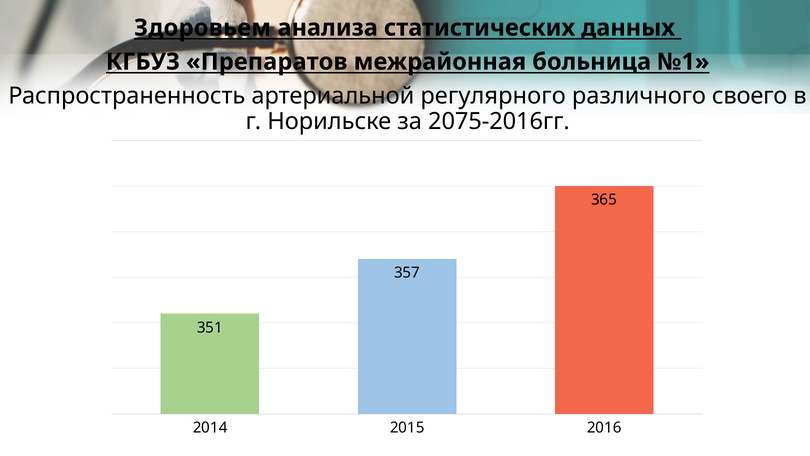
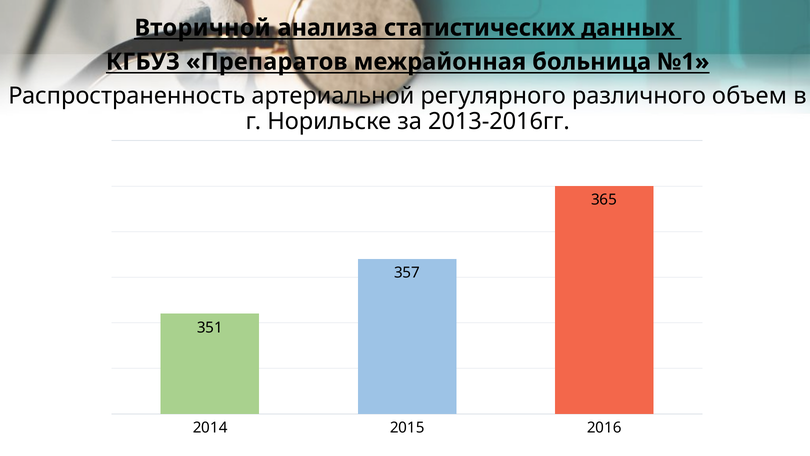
Здоровьем: Здоровьем -> Вторичной
своего: своего -> объем
2075-2016гг: 2075-2016гг -> 2013-2016гг
